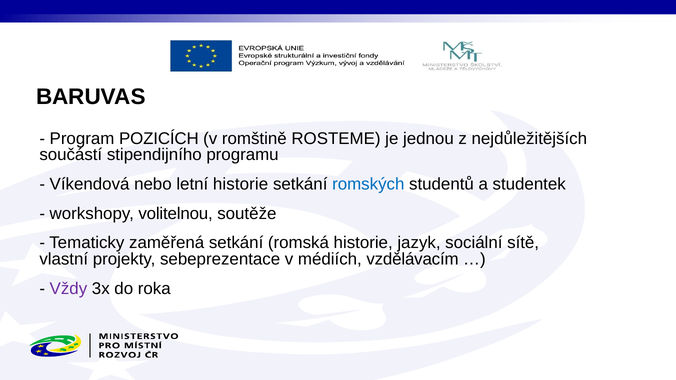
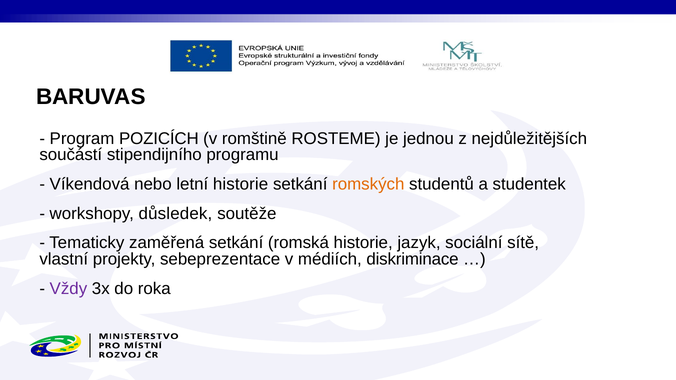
romských colour: blue -> orange
volitelnou: volitelnou -> důsledek
vzdělávacím: vzdělávacím -> diskriminace
